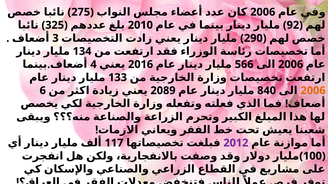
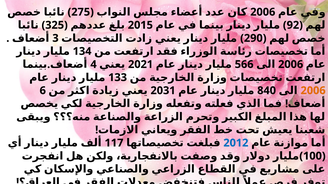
2010: 2010 -> 2015
2016: 2016 -> 2021
2089: 2089 -> 2031
2012 colour: purple -> blue
